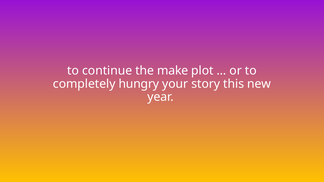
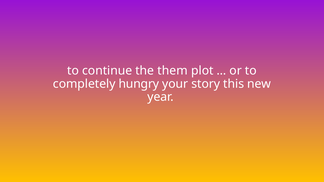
make: make -> them
